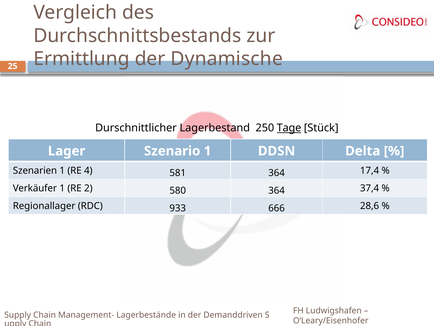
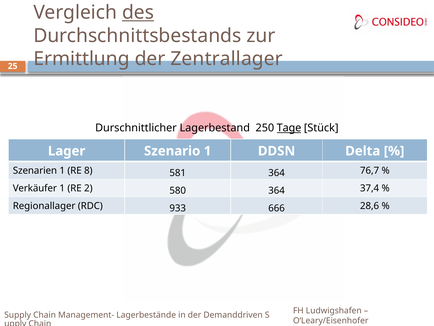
des underline: none -> present
Dynamische: Dynamische -> Zentrallager
4: 4 -> 8
17,4: 17,4 -> 76,7
